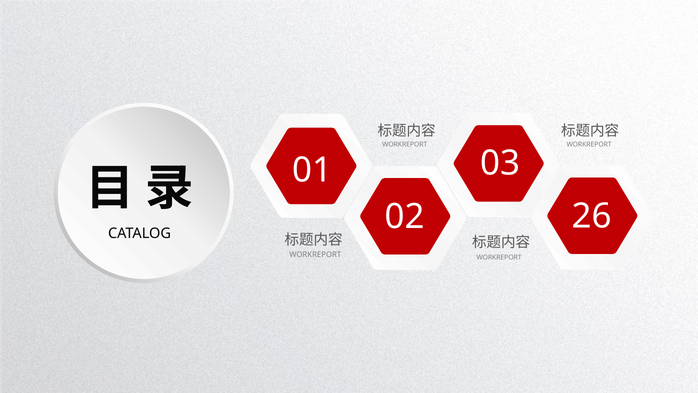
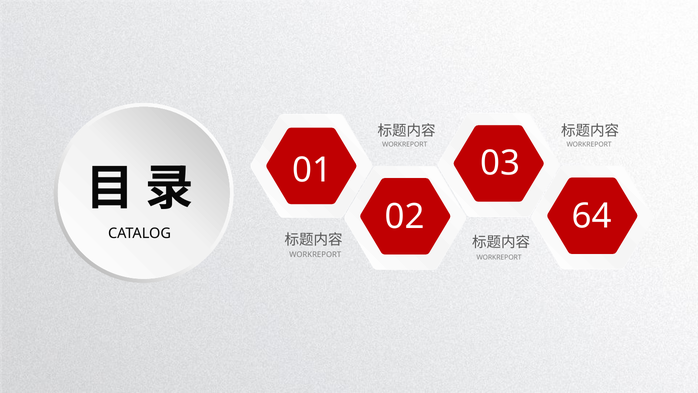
26: 26 -> 64
